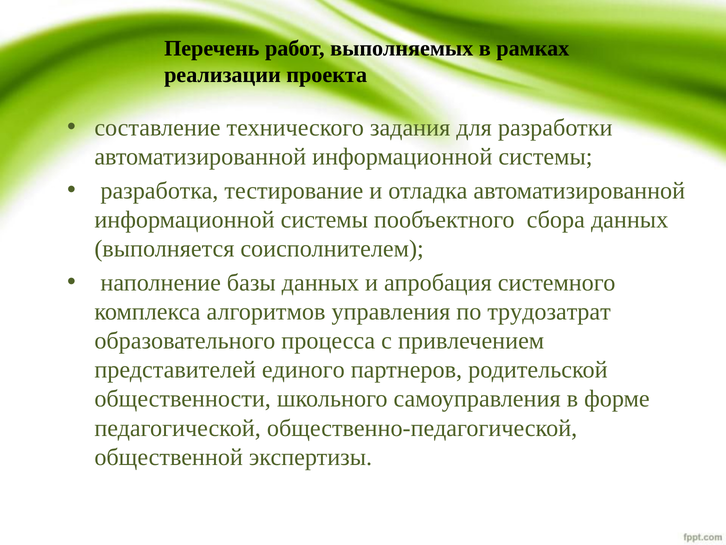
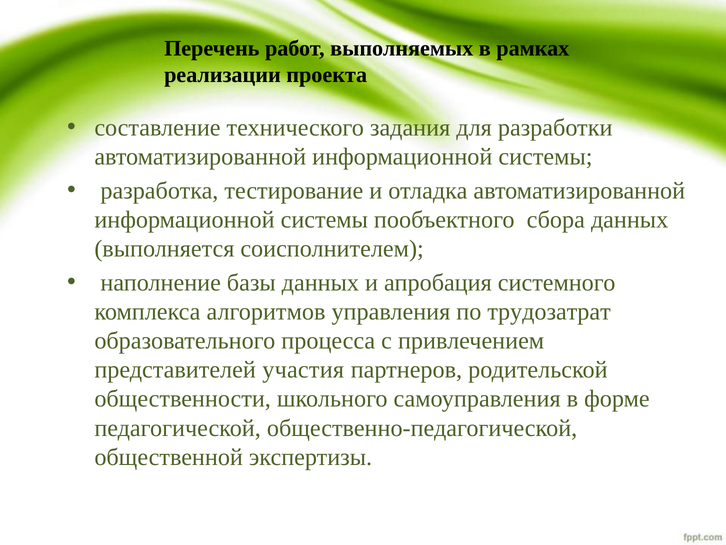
единого: единого -> участия
